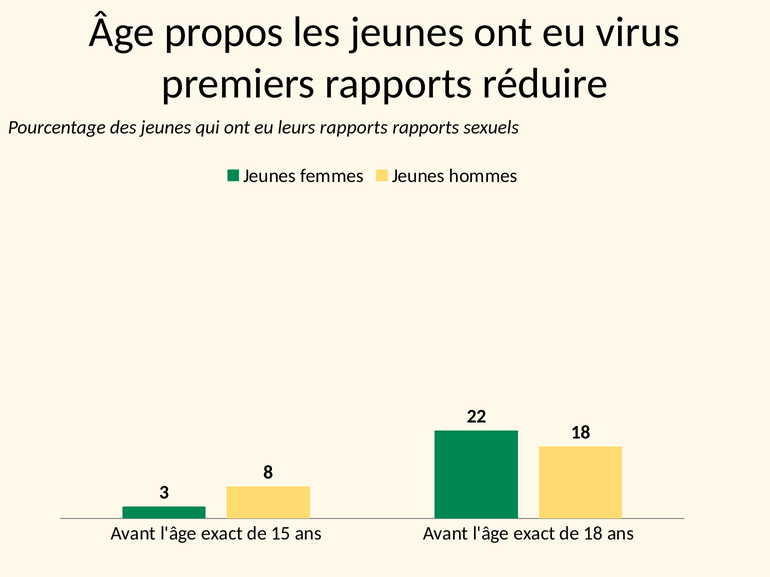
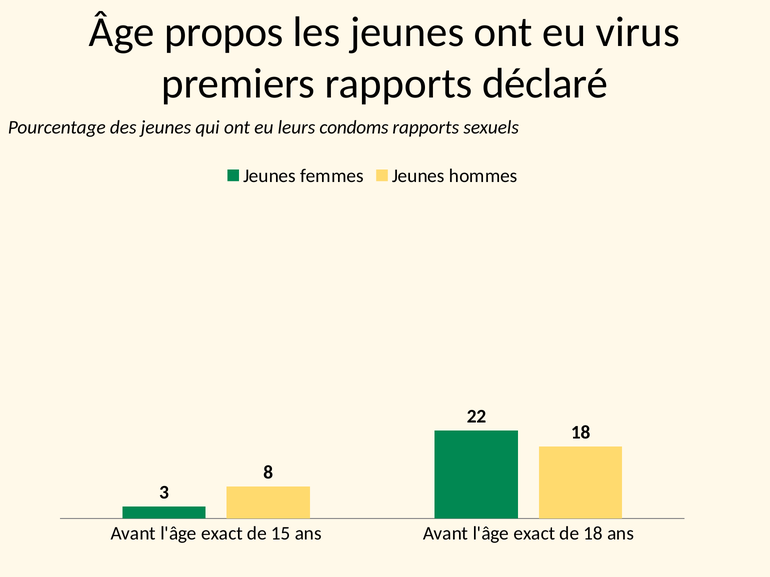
réduire: réduire -> déclaré
leurs rapports: rapports -> condoms
